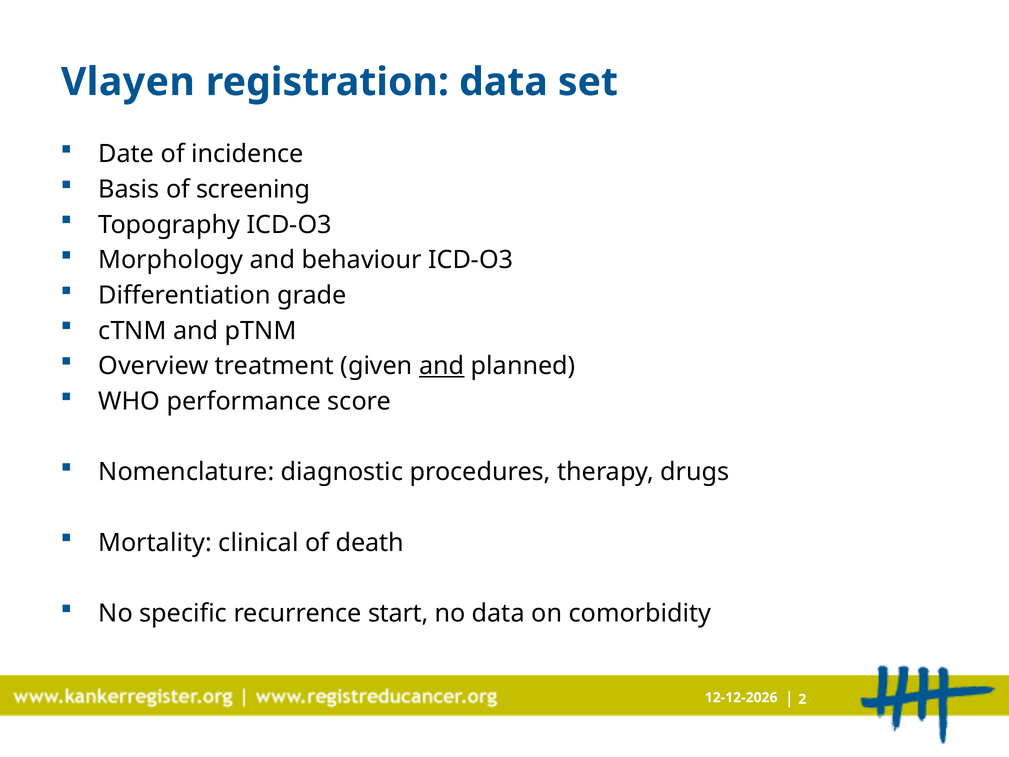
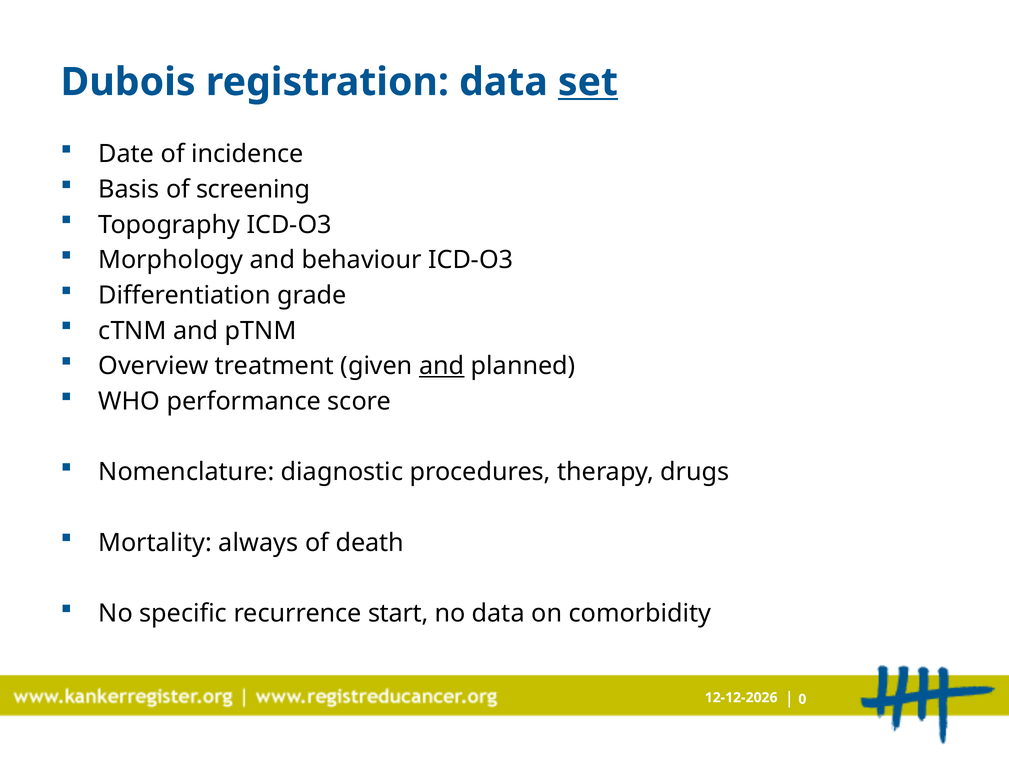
Vlayen: Vlayen -> Dubois
set underline: none -> present
clinical: clinical -> always
2: 2 -> 0
